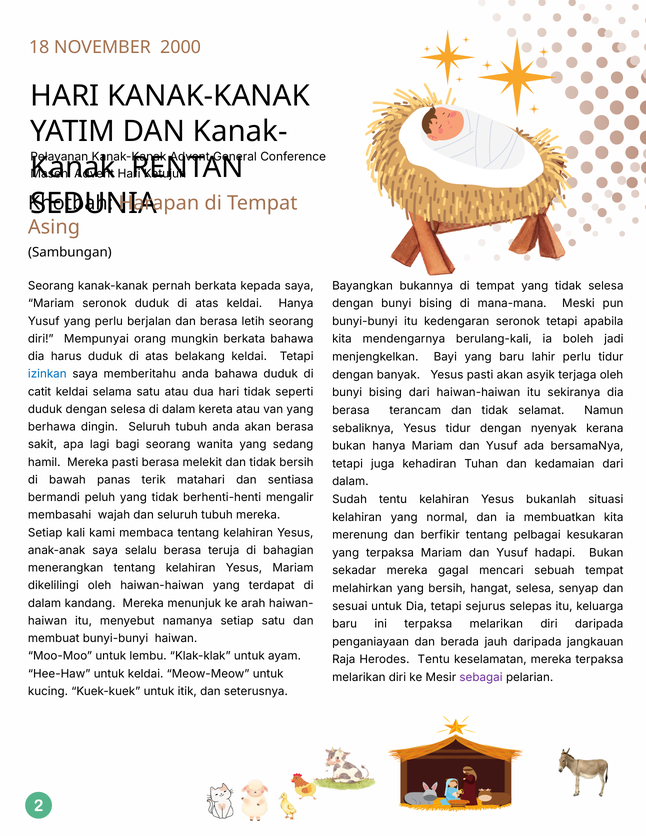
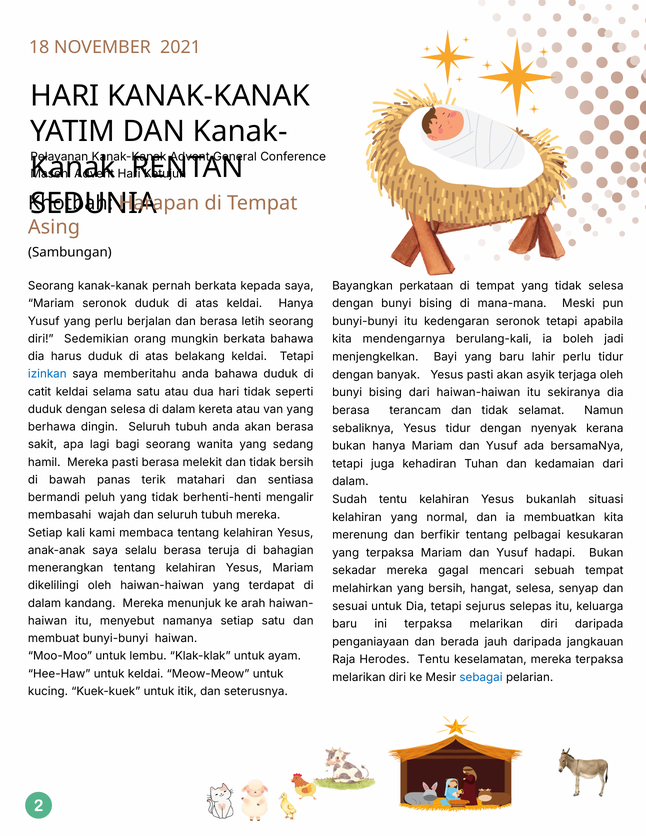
2000: 2000 -> 2021
bukannya: bukannya -> perkataan
Mempunyai: Mempunyai -> Sedemikian
sebagai colour: purple -> blue
